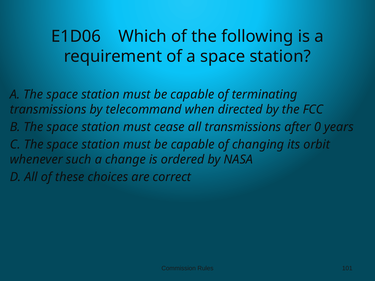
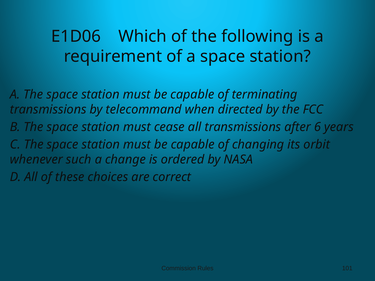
0: 0 -> 6
